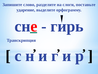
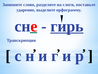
гирь underline: none -> present
